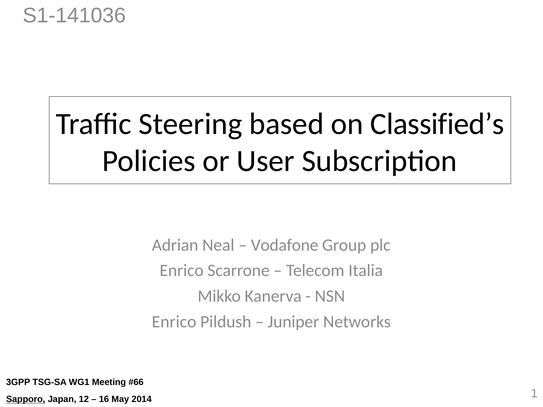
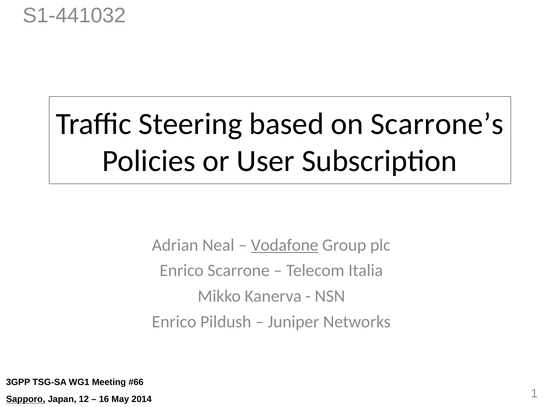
S1-141036: S1-141036 -> S1-441032
Classified’s: Classified’s -> Scarrone’s
Vodafone underline: none -> present
